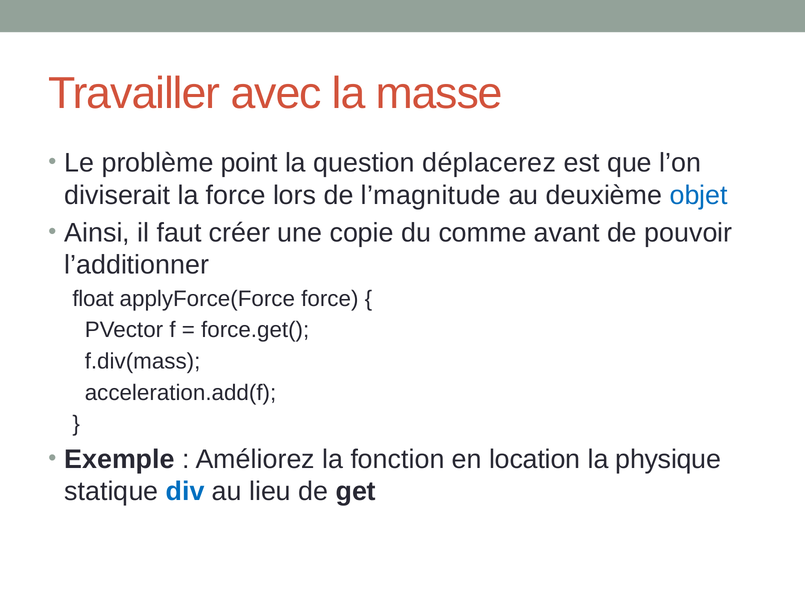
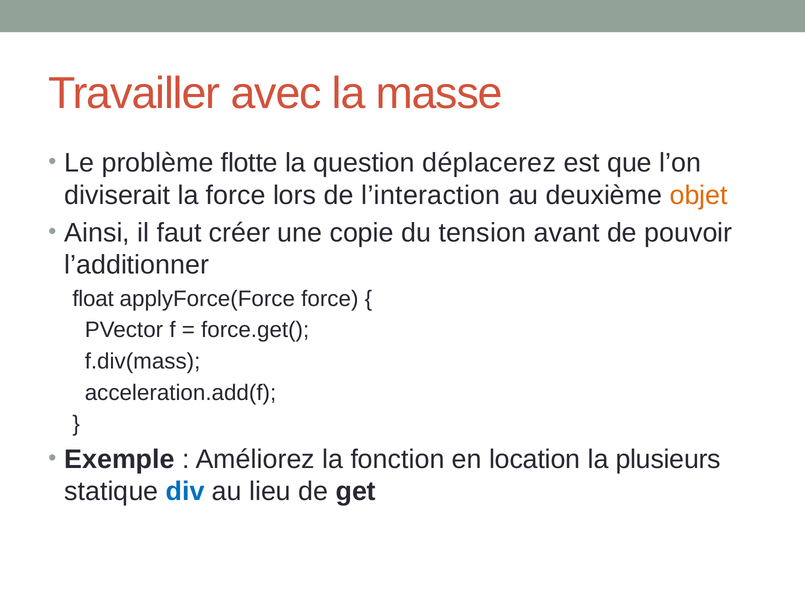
point: point -> flotte
l’magnitude: l’magnitude -> l’interaction
objet colour: blue -> orange
comme: comme -> tension
physique: physique -> plusieurs
